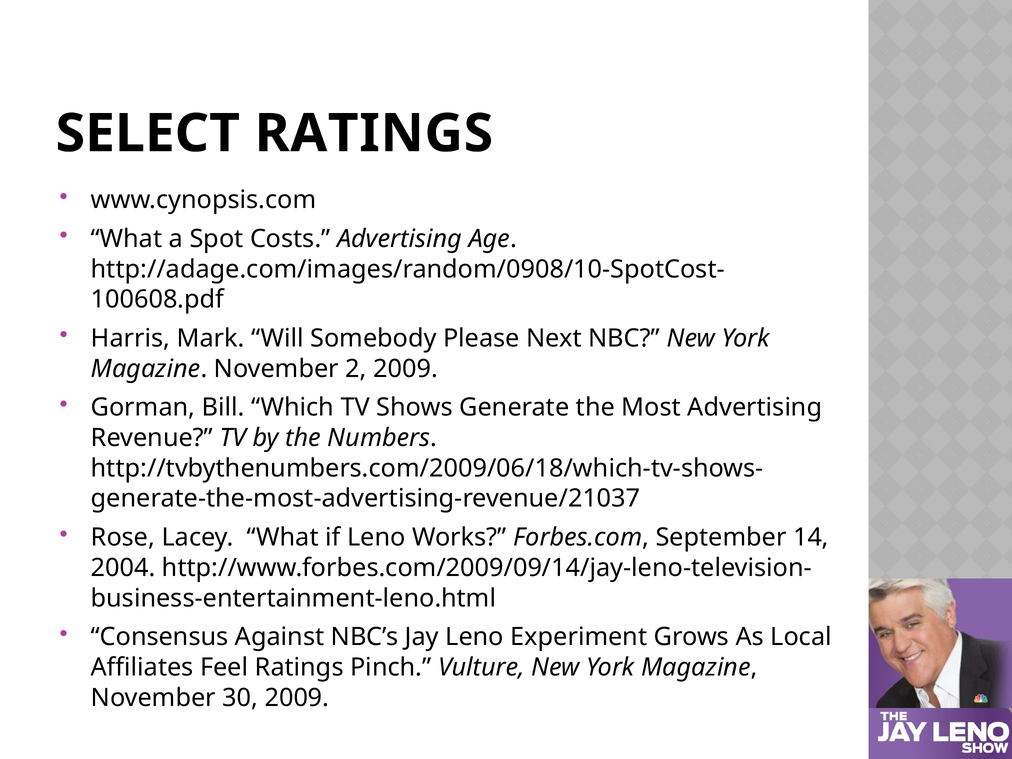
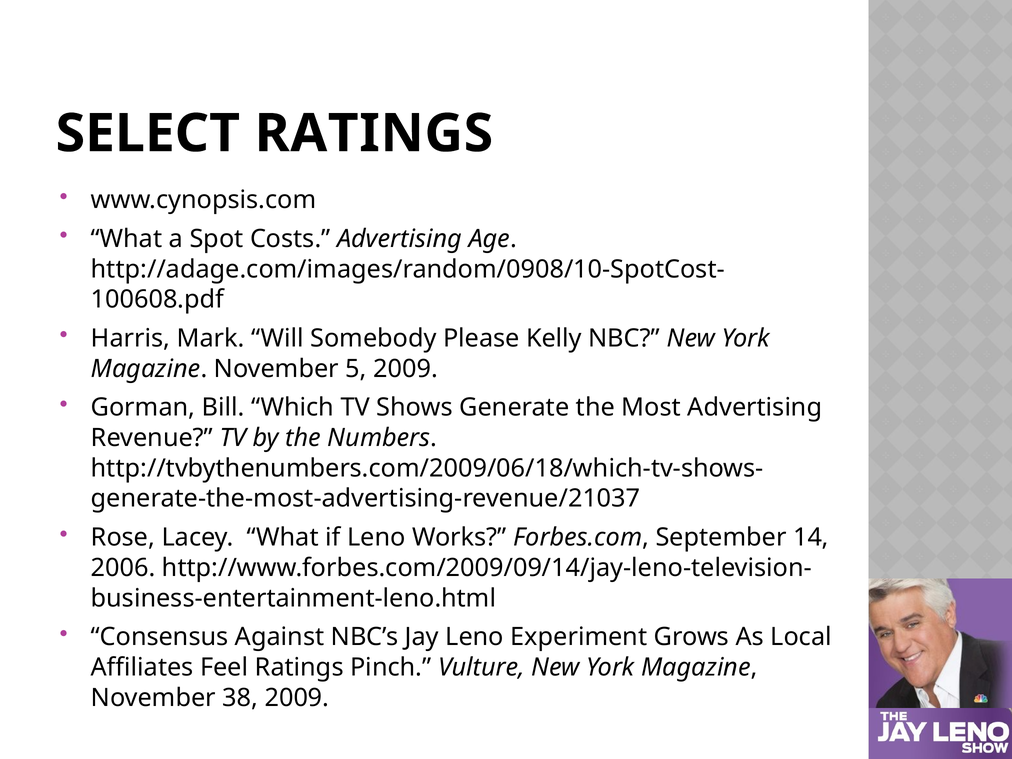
Next: Next -> Kelly
2: 2 -> 5
2004: 2004 -> 2006
30: 30 -> 38
